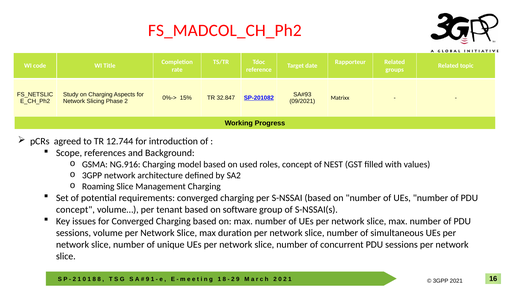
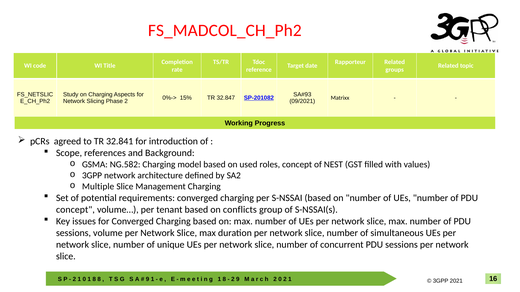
12.744: 12.744 -> 32.841
NG.916: NG.916 -> NG.582
Roaming: Roaming -> Multiple
software: software -> conflicts
